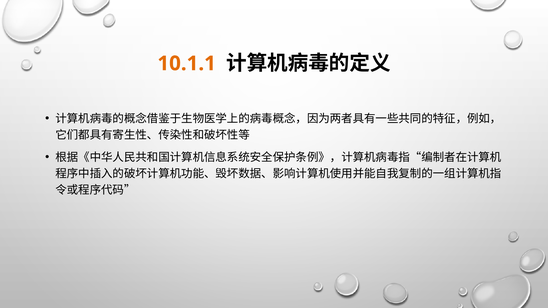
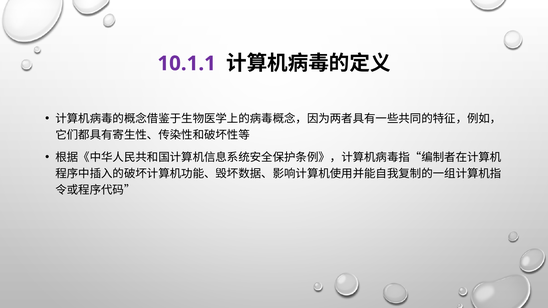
10.1.1 colour: orange -> purple
